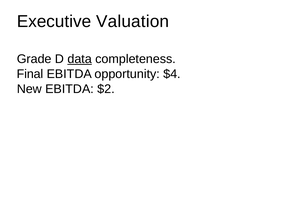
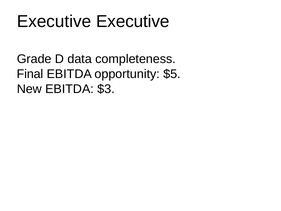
Executive Valuation: Valuation -> Executive
data underline: present -> none
$4: $4 -> $5
$2: $2 -> $3
